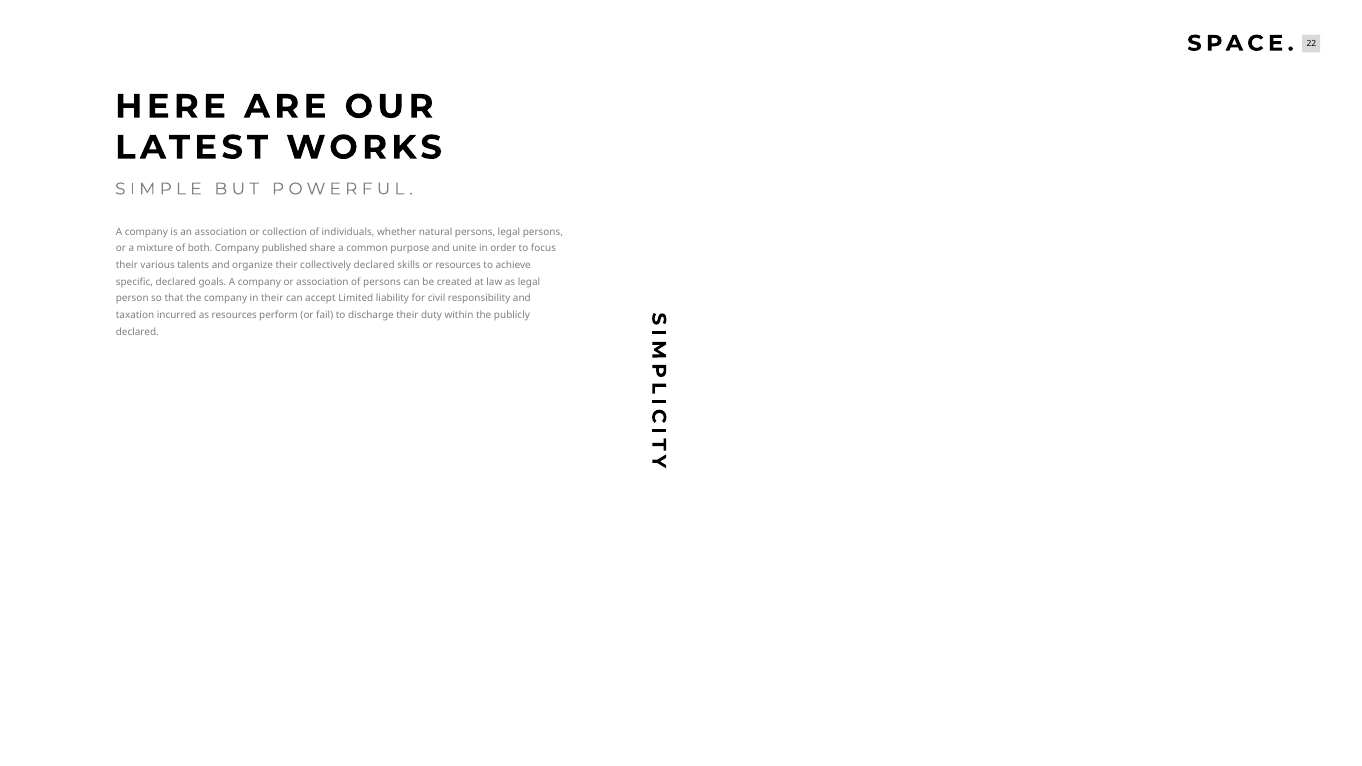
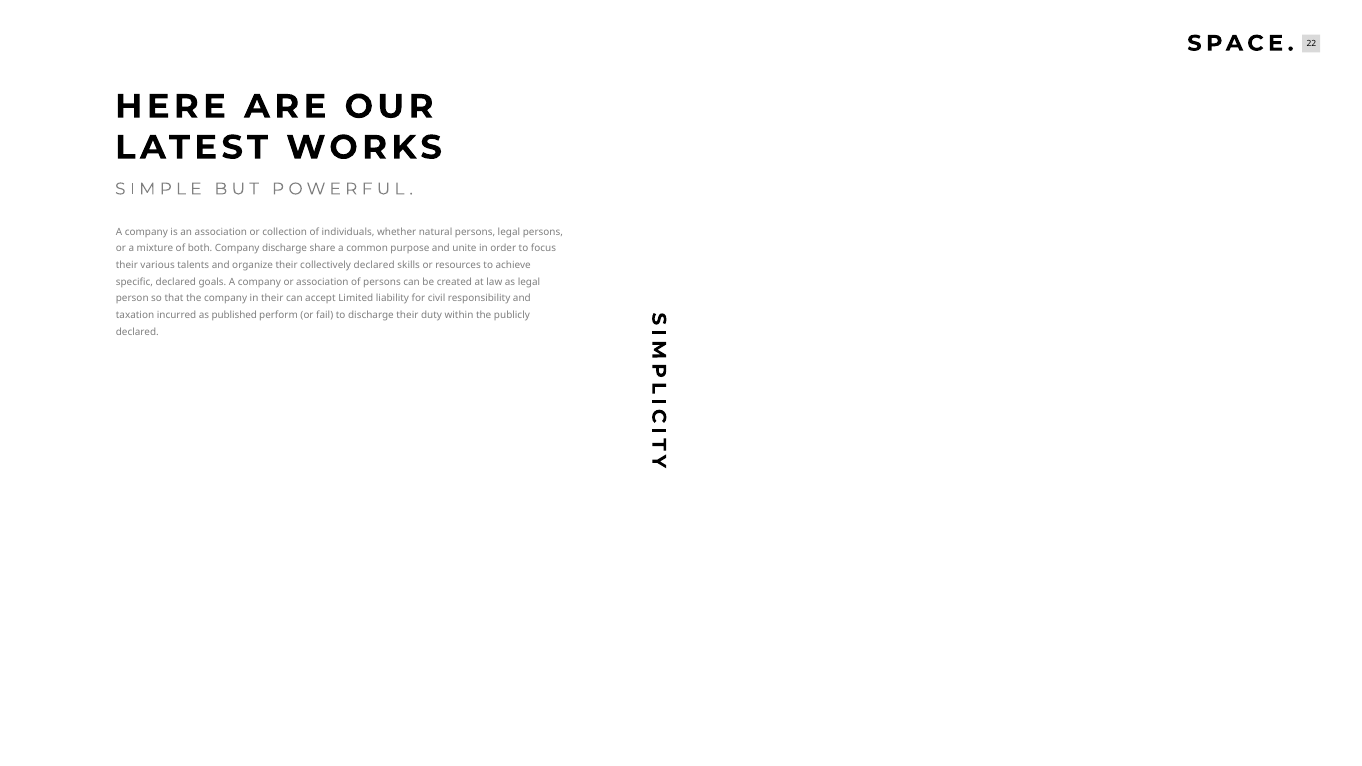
Company published: published -> discharge
as resources: resources -> published
